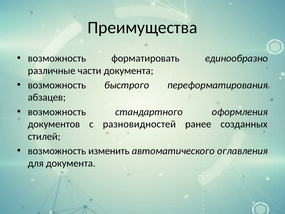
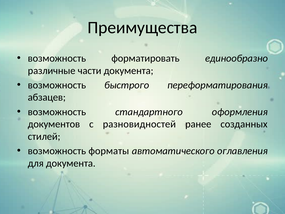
изменить: изменить -> форматы
